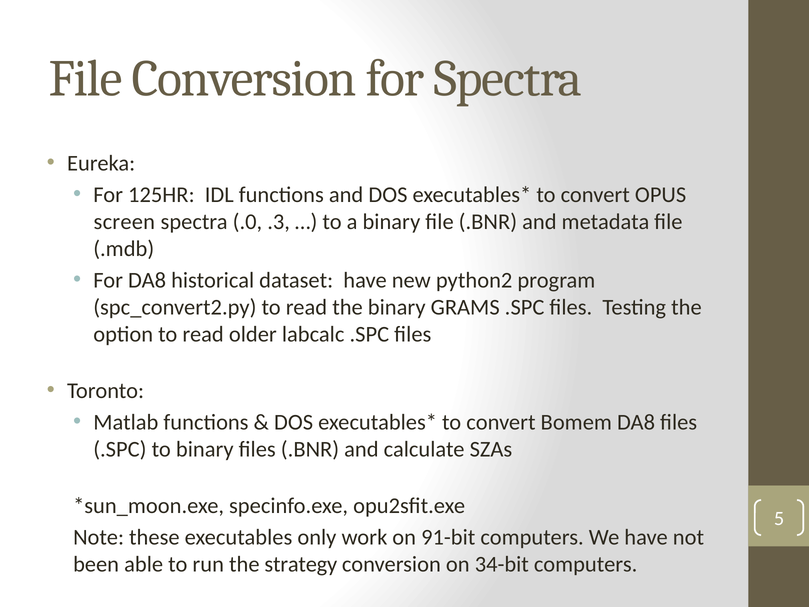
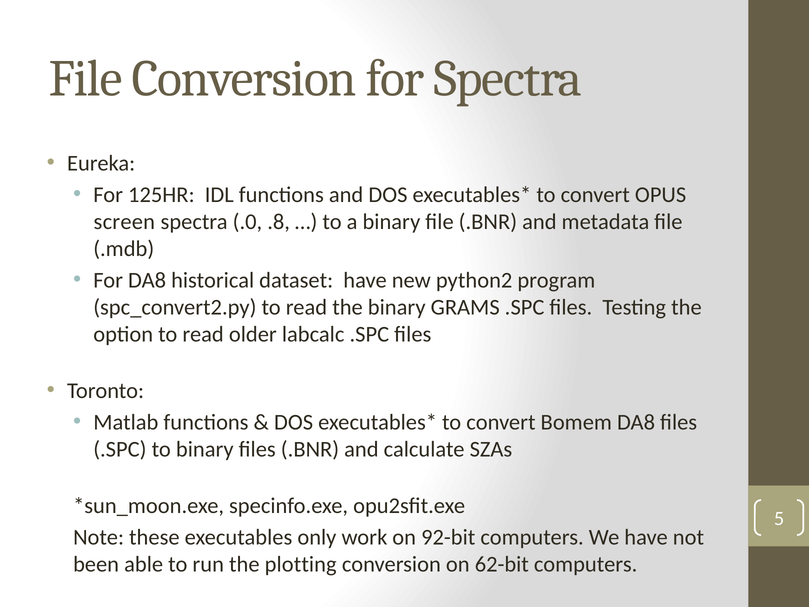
.3: .3 -> .8
91-bit: 91-bit -> 92-bit
strategy: strategy -> plotting
34-bit: 34-bit -> 62-bit
